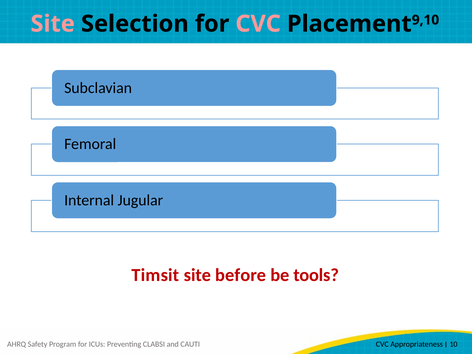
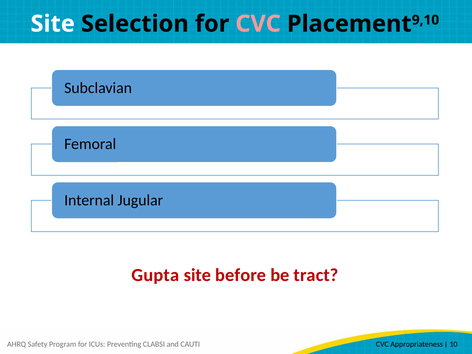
Site at (53, 24) colour: pink -> white
Timsit: Timsit -> Gupta
tools: tools -> tract
